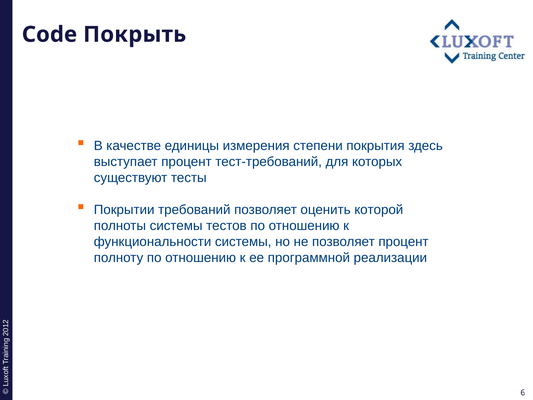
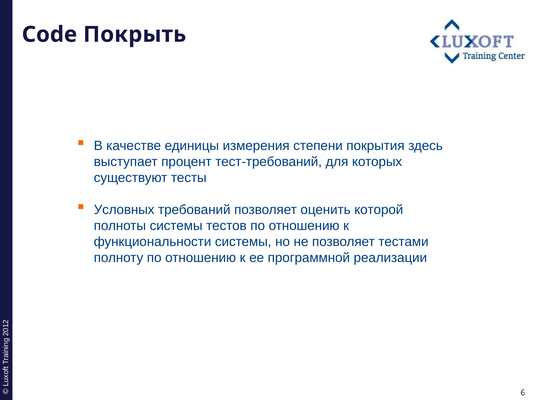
Покрытии: Покрытии -> Условных
позволяет процент: процент -> тестами
